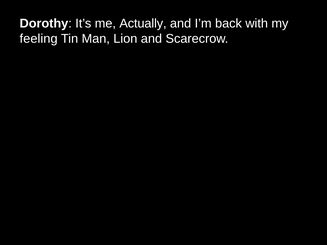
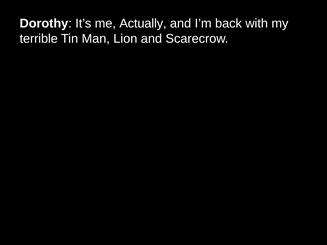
feeling: feeling -> terrible
